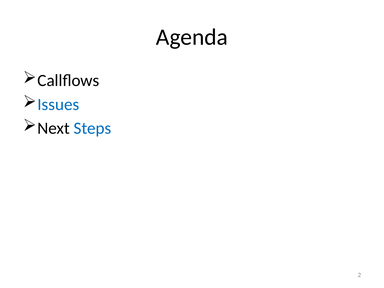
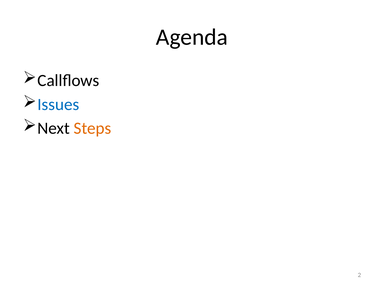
Steps colour: blue -> orange
